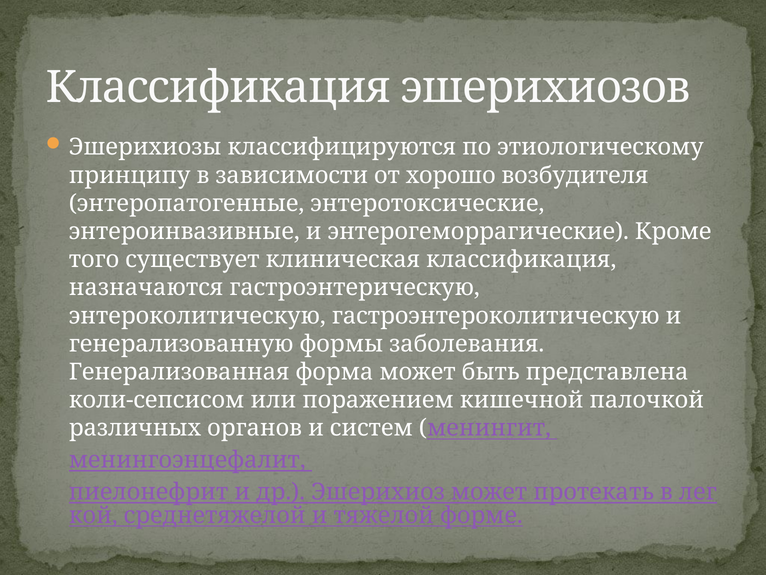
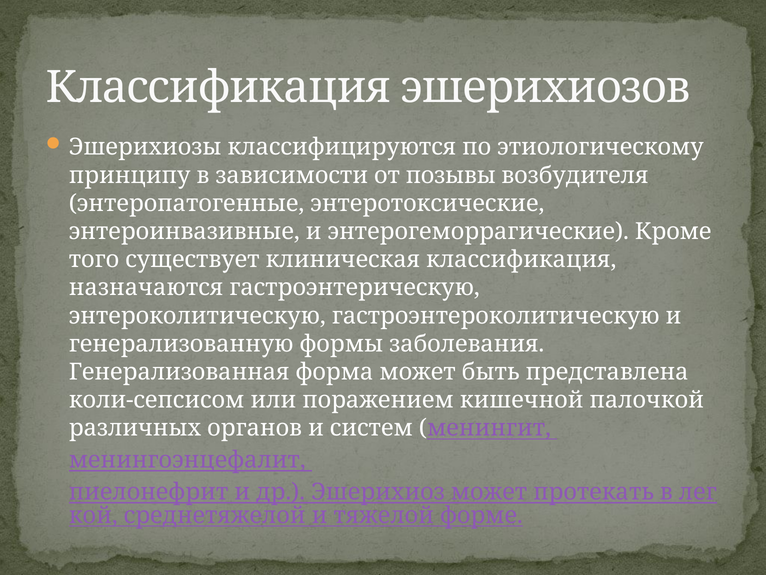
хорошо: хорошо -> позывы
